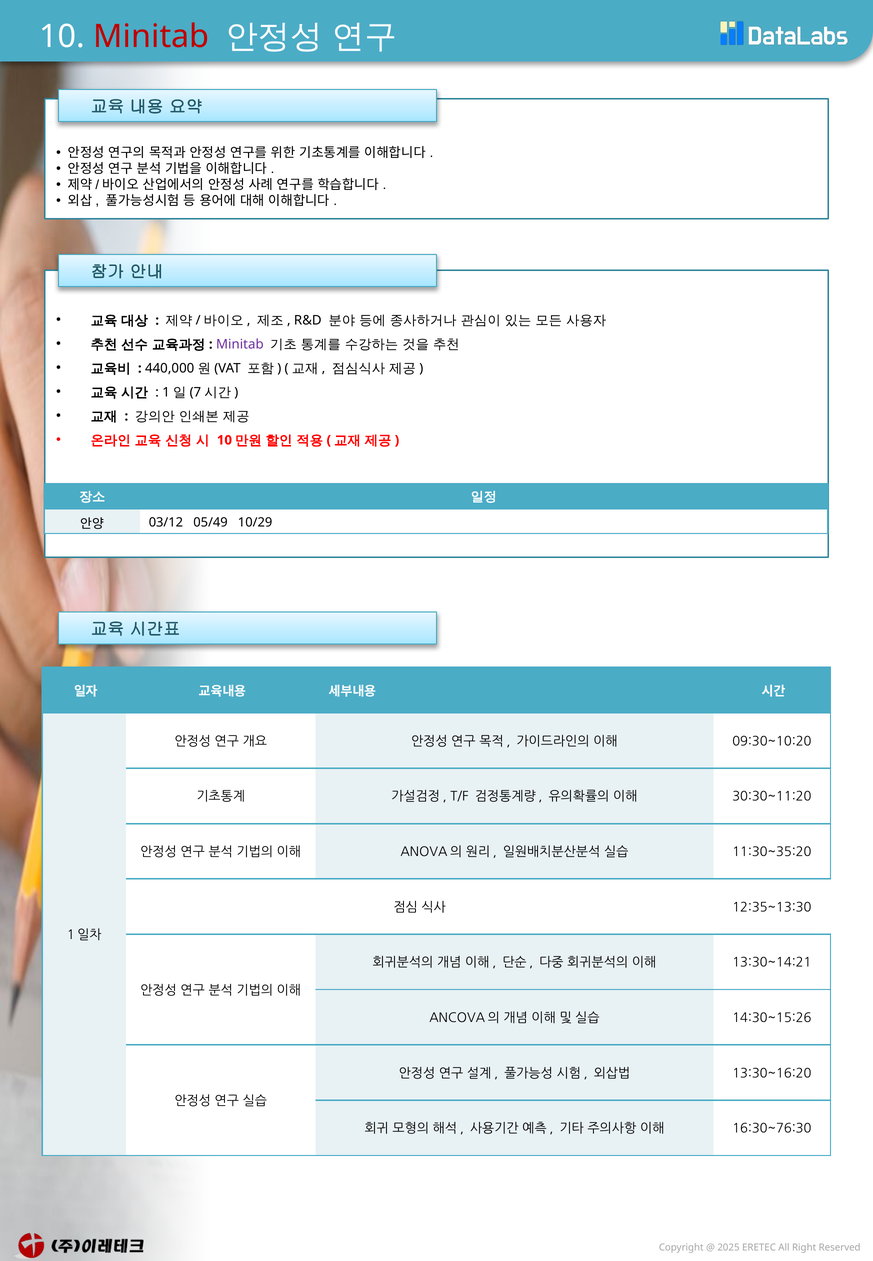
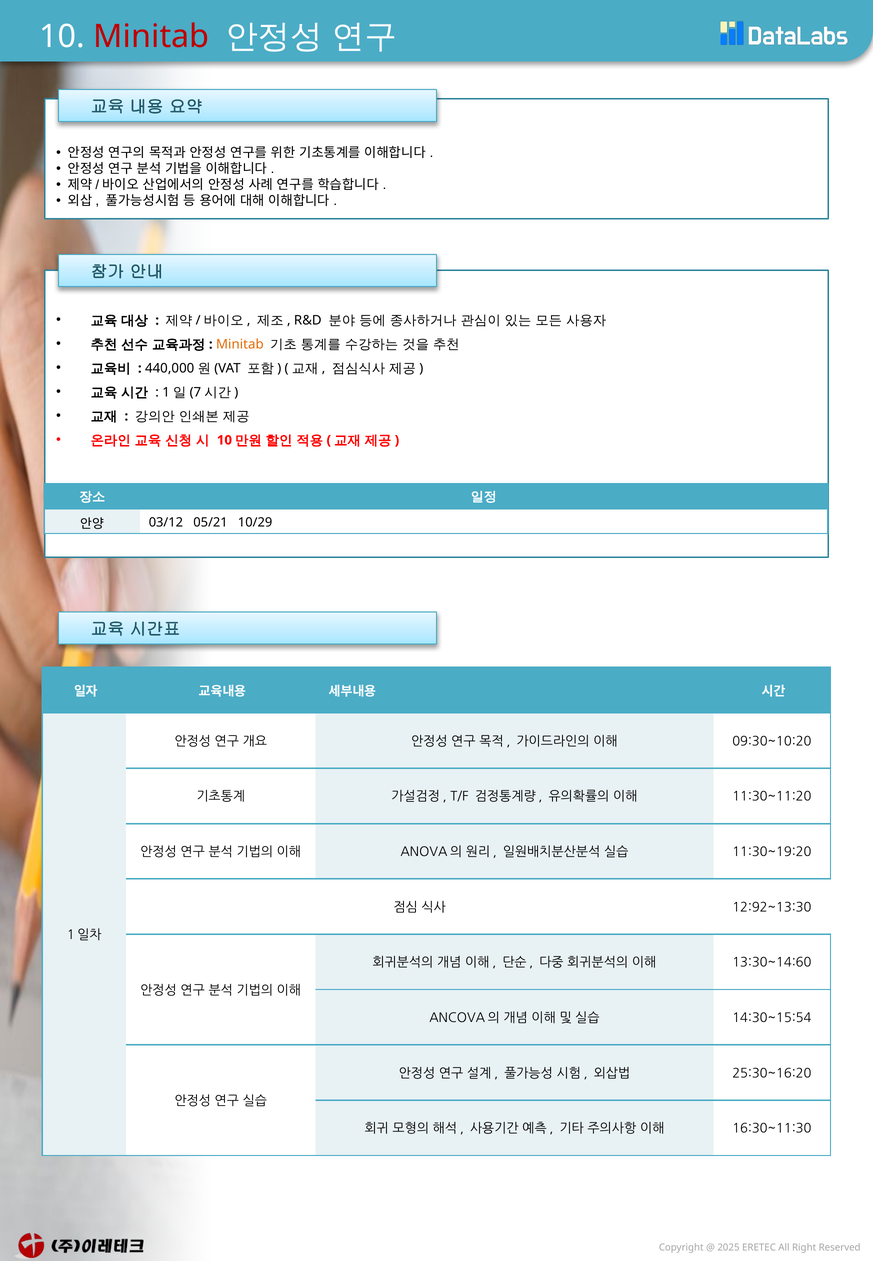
Minitab at (240, 344) colour: purple -> orange
05/49: 05/49 -> 05/21
30:30~11:20: 30:30~11:20 -> 11:30~11:20
11:30~35:20: 11:30~35:20 -> 11:30~19:20
12:35~13:30: 12:35~13:30 -> 12:92~13:30
13:30~14:21: 13:30~14:21 -> 13:30~14:60
14:30~15:26: 14:30~15:26 -> 14:30~15:54
13:30~16:20: 13:30~16:20 -> 25:30~16:20
16:30~76:30: 16:30~76:30 -> 16:30~11:30
